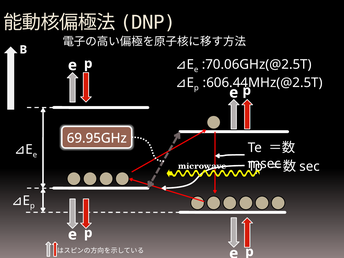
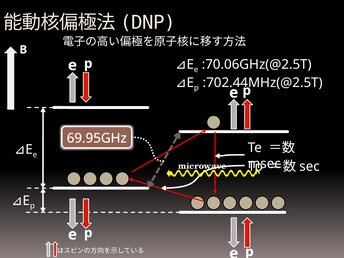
:606.44MHz(@2.5T: :606.44MHz(@2.5T -> :702.44MHz(@2.5T
